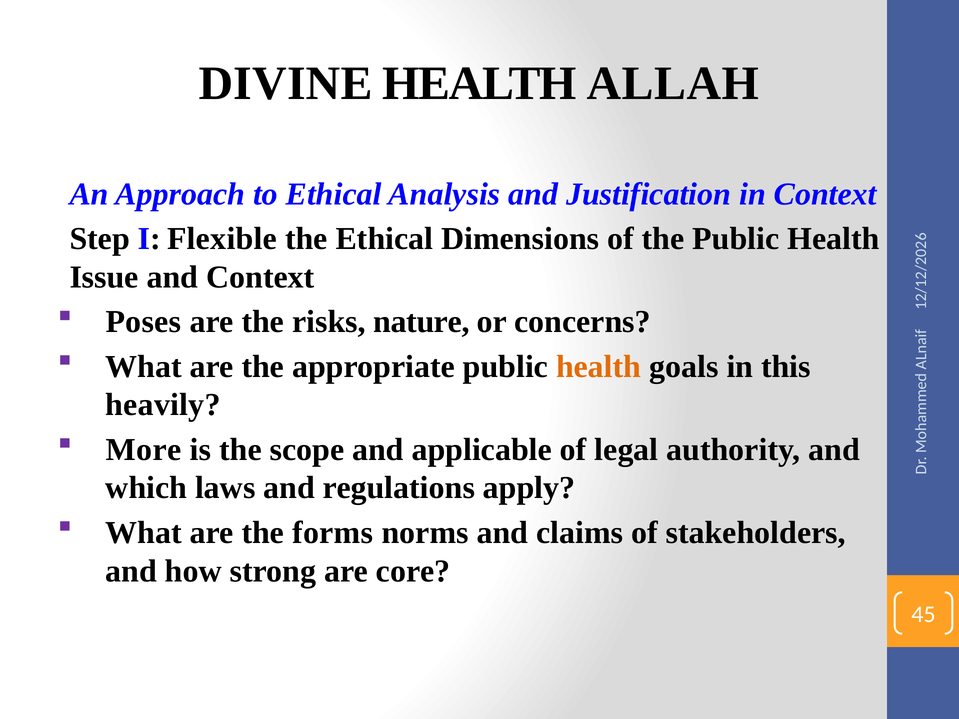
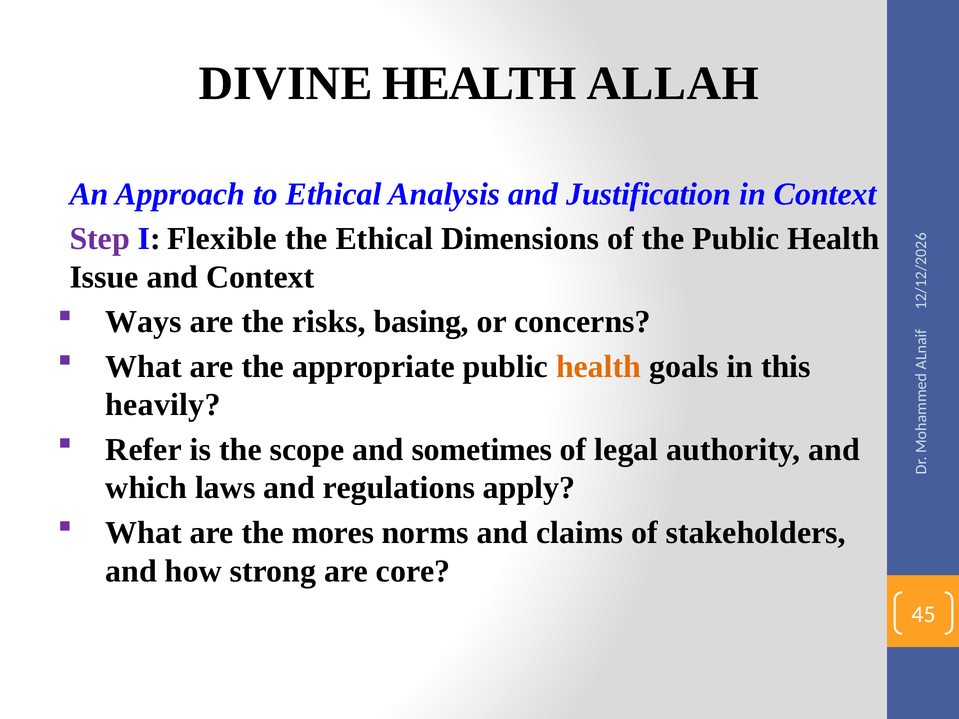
Step colour: black -> purple
Poses: Poses -> Ways
nature: nature -> basing
More: More -> Refer
applicable: applicable -> sometimes
forms: forms -> mores
